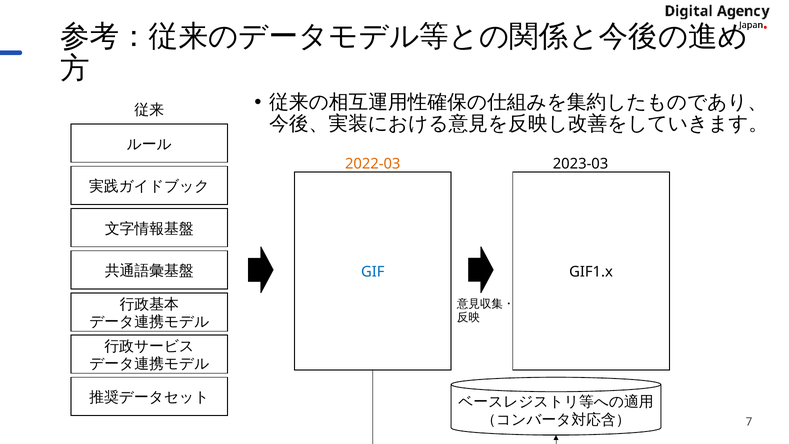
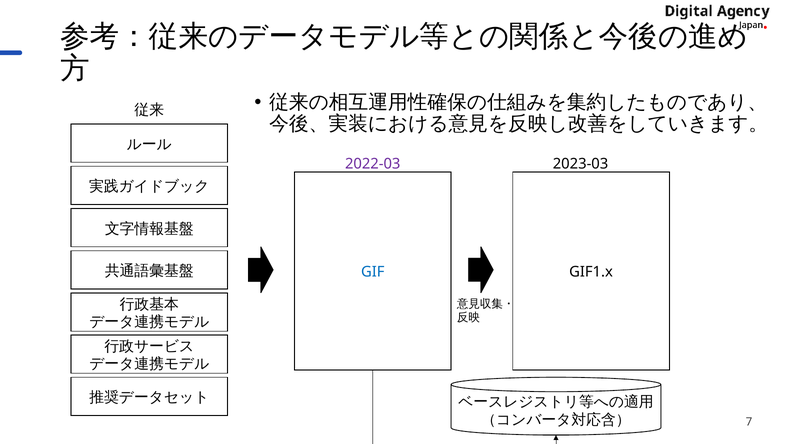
2022-03 colour: orange -> purple
